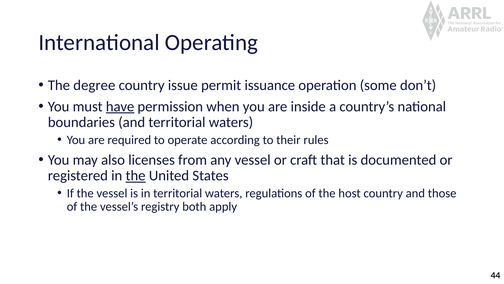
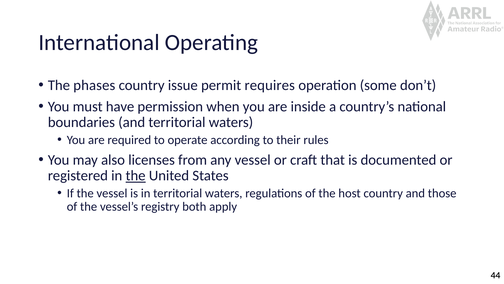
degree: degree -> phases
issuance: issuance -> requires
have underline: present -> none
